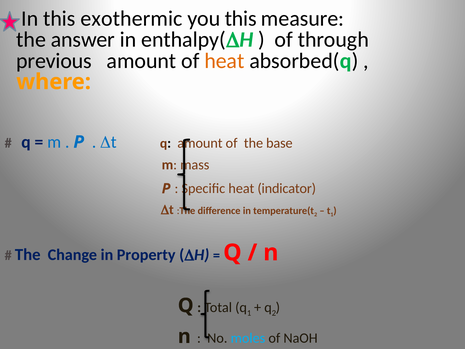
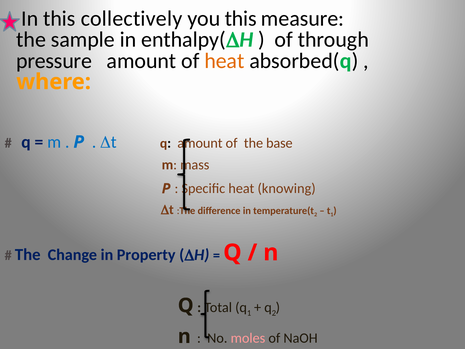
exothermic: exothermic -> collectively
answer: answer -> sample
previous: previous -> pressure
indicator: indicator -> knowing
moles colour: light blue -> pink
